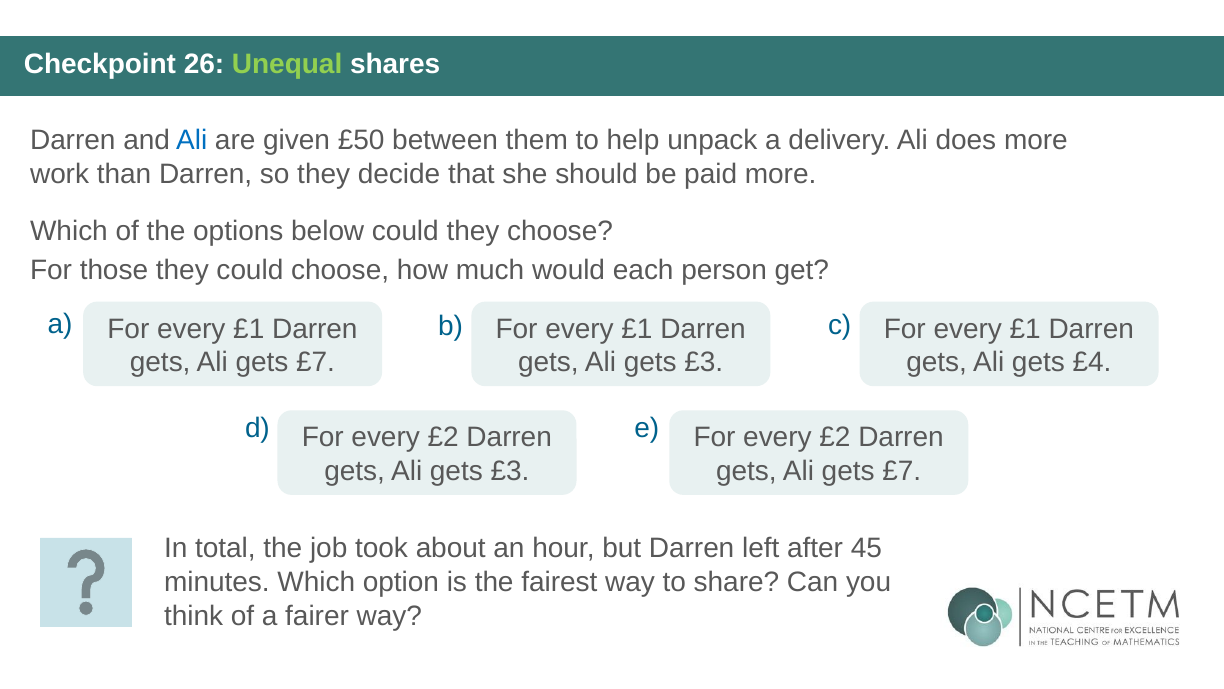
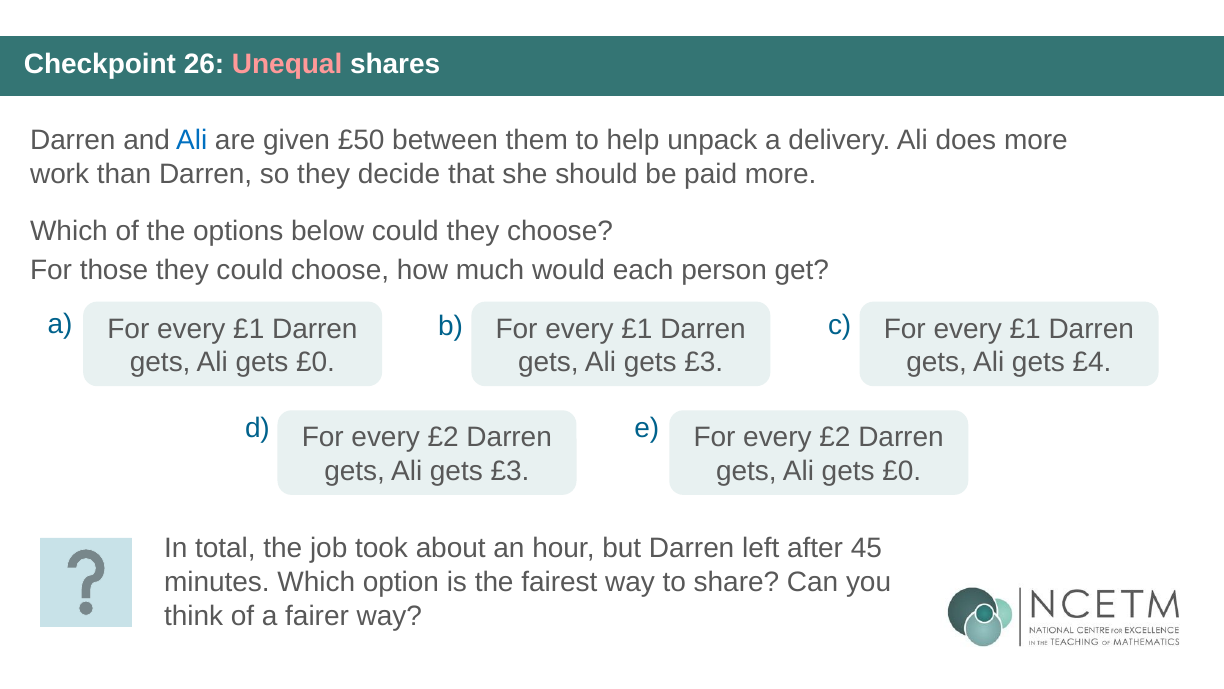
Unequal colour: light green -> pink
£7 at (316, 362): £7 -> £0
£7 at (902, 471): £7 -> £0
